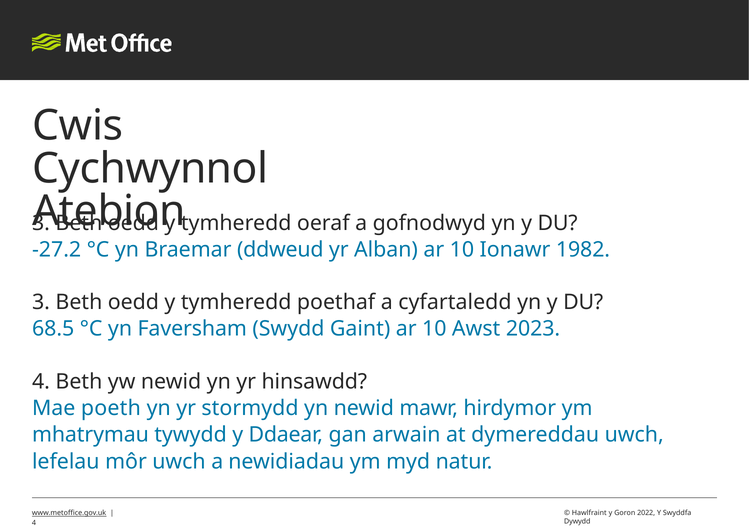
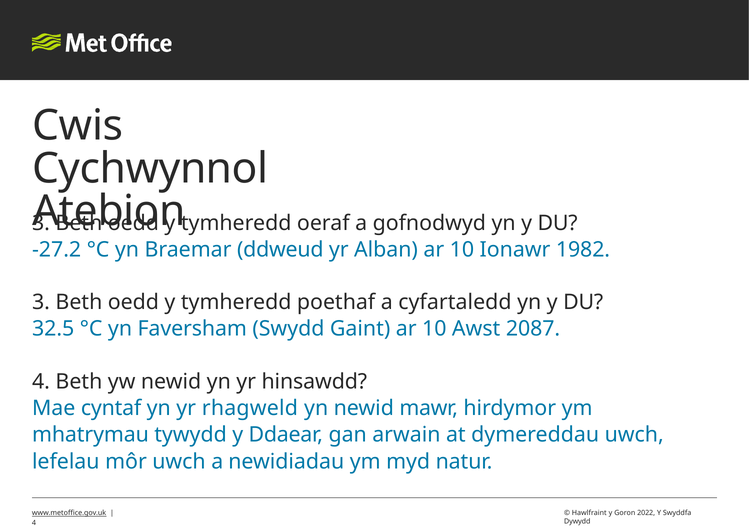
68.5: 68.5 -> 32.5
2023: 2023 -> 2087
poeth: poeth -> cyntaf
stormydd: stormydd -> rhagweld
